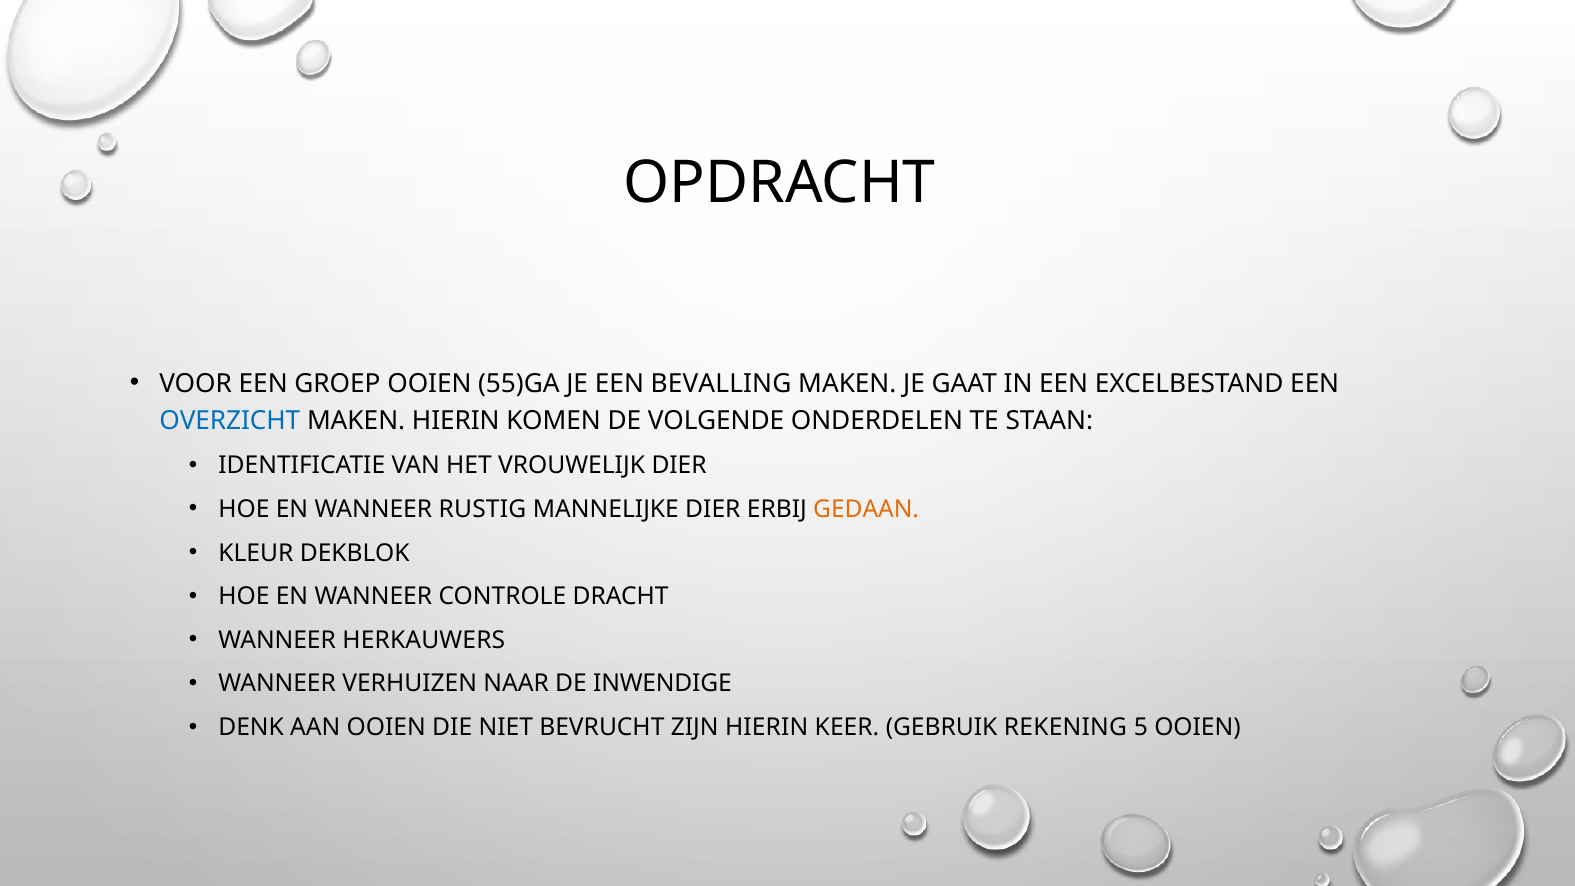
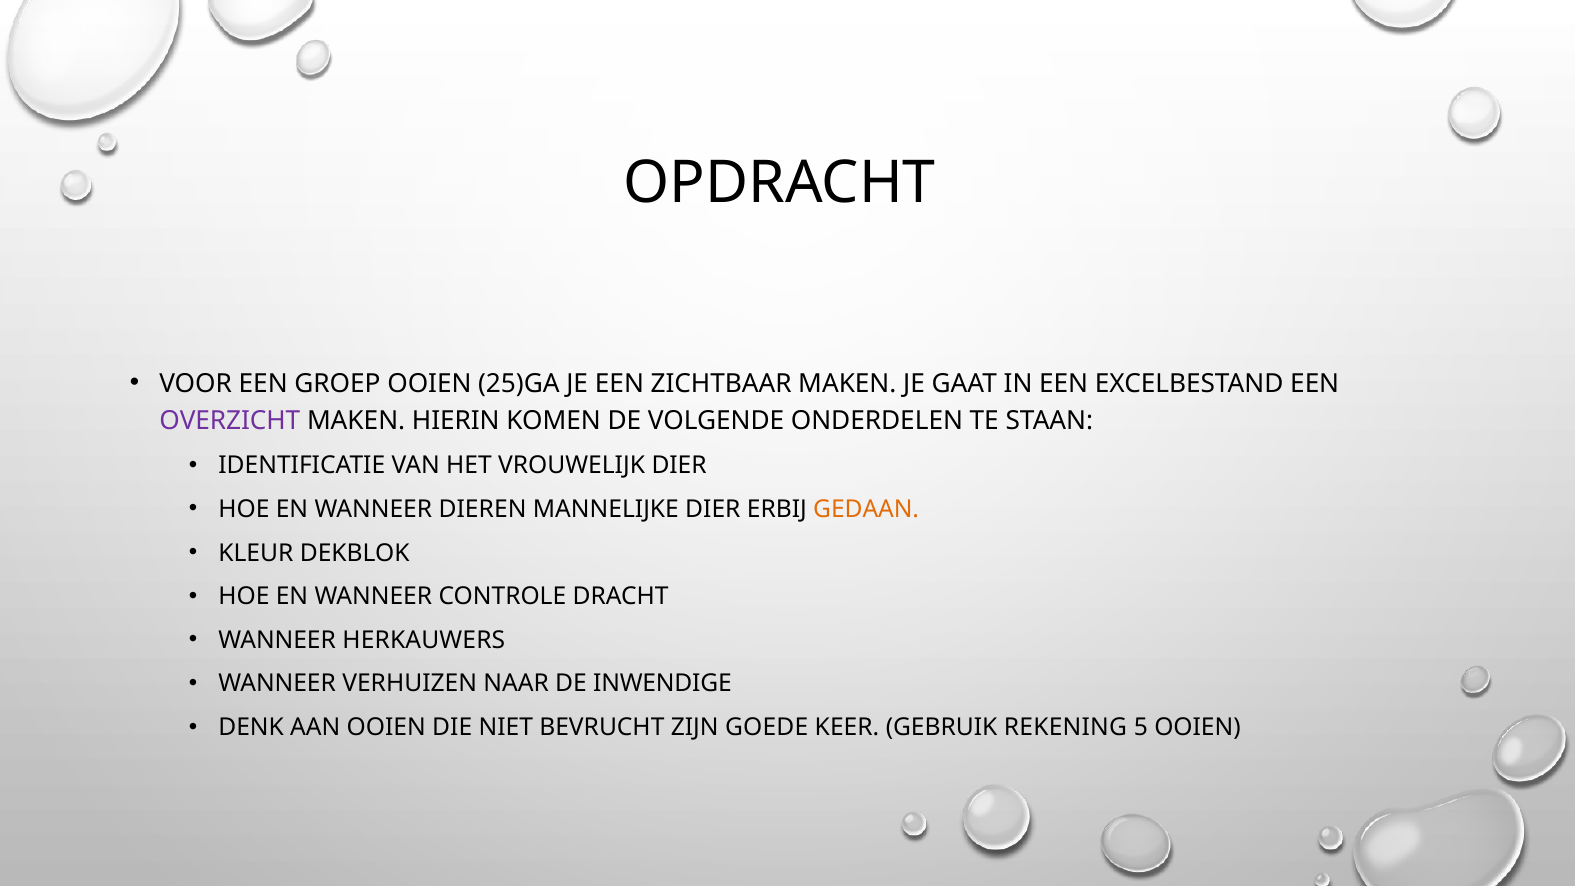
55)GA: 55)GA -> 25)GA
BEVALLING: BEVALLING -> ZICHTBAAR
OVERZICHT colour: blue -> purple
RUSTIG: RUSTIG -> DIEREN
ZIJN HIERIN: HIERIN -> GOEDE
